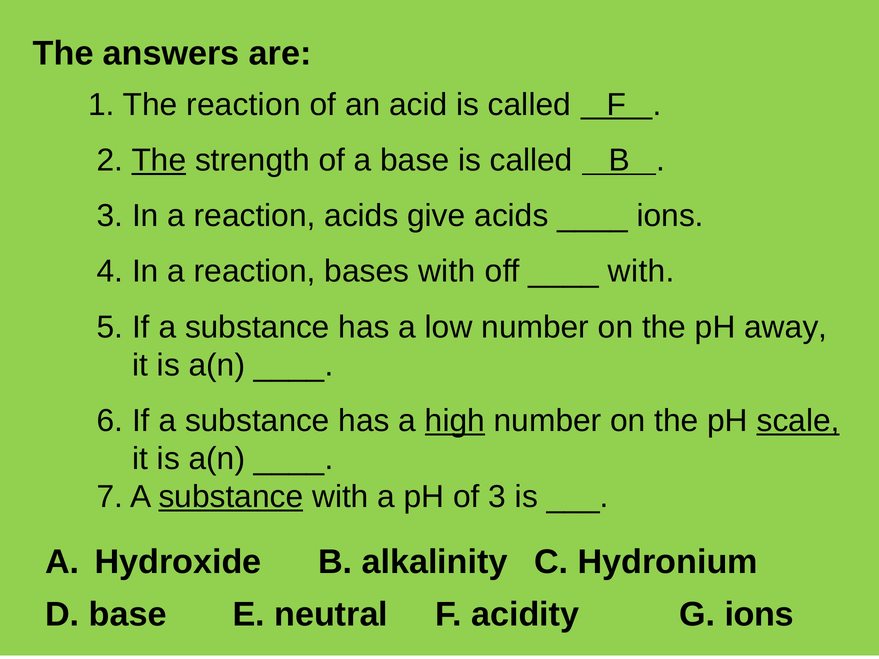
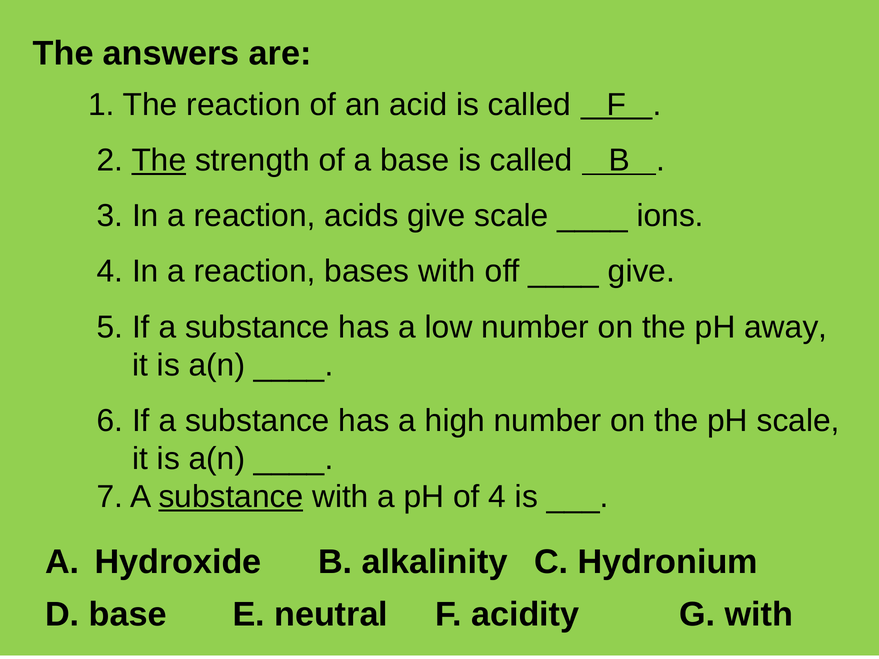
give acids: acids -> scale
with at (641, 272): with -> give
high underline: present -> none
scale at (798, 421) underline: present -> none
of 3: 3 -> 4
G ions: ions -> with
